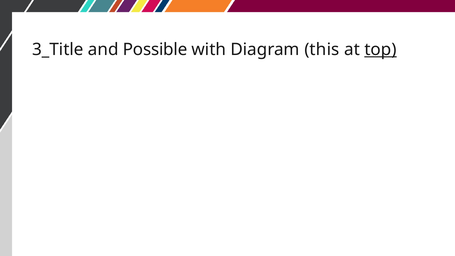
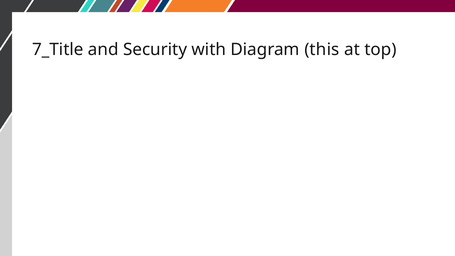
3_Title: 3_Title -> 7_Title
Possible: Possible -> Security
top underline: present -> none
